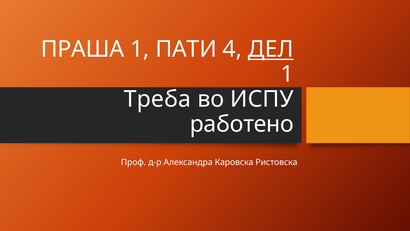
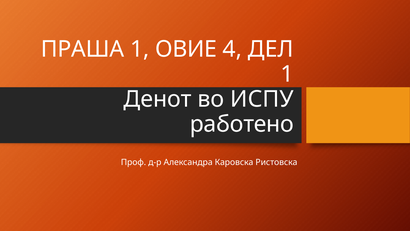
ПАТИ: ПАТИ -> ОВИЕ
ДЕЛ underline: present -> none
Треба: Треба -> Денот
